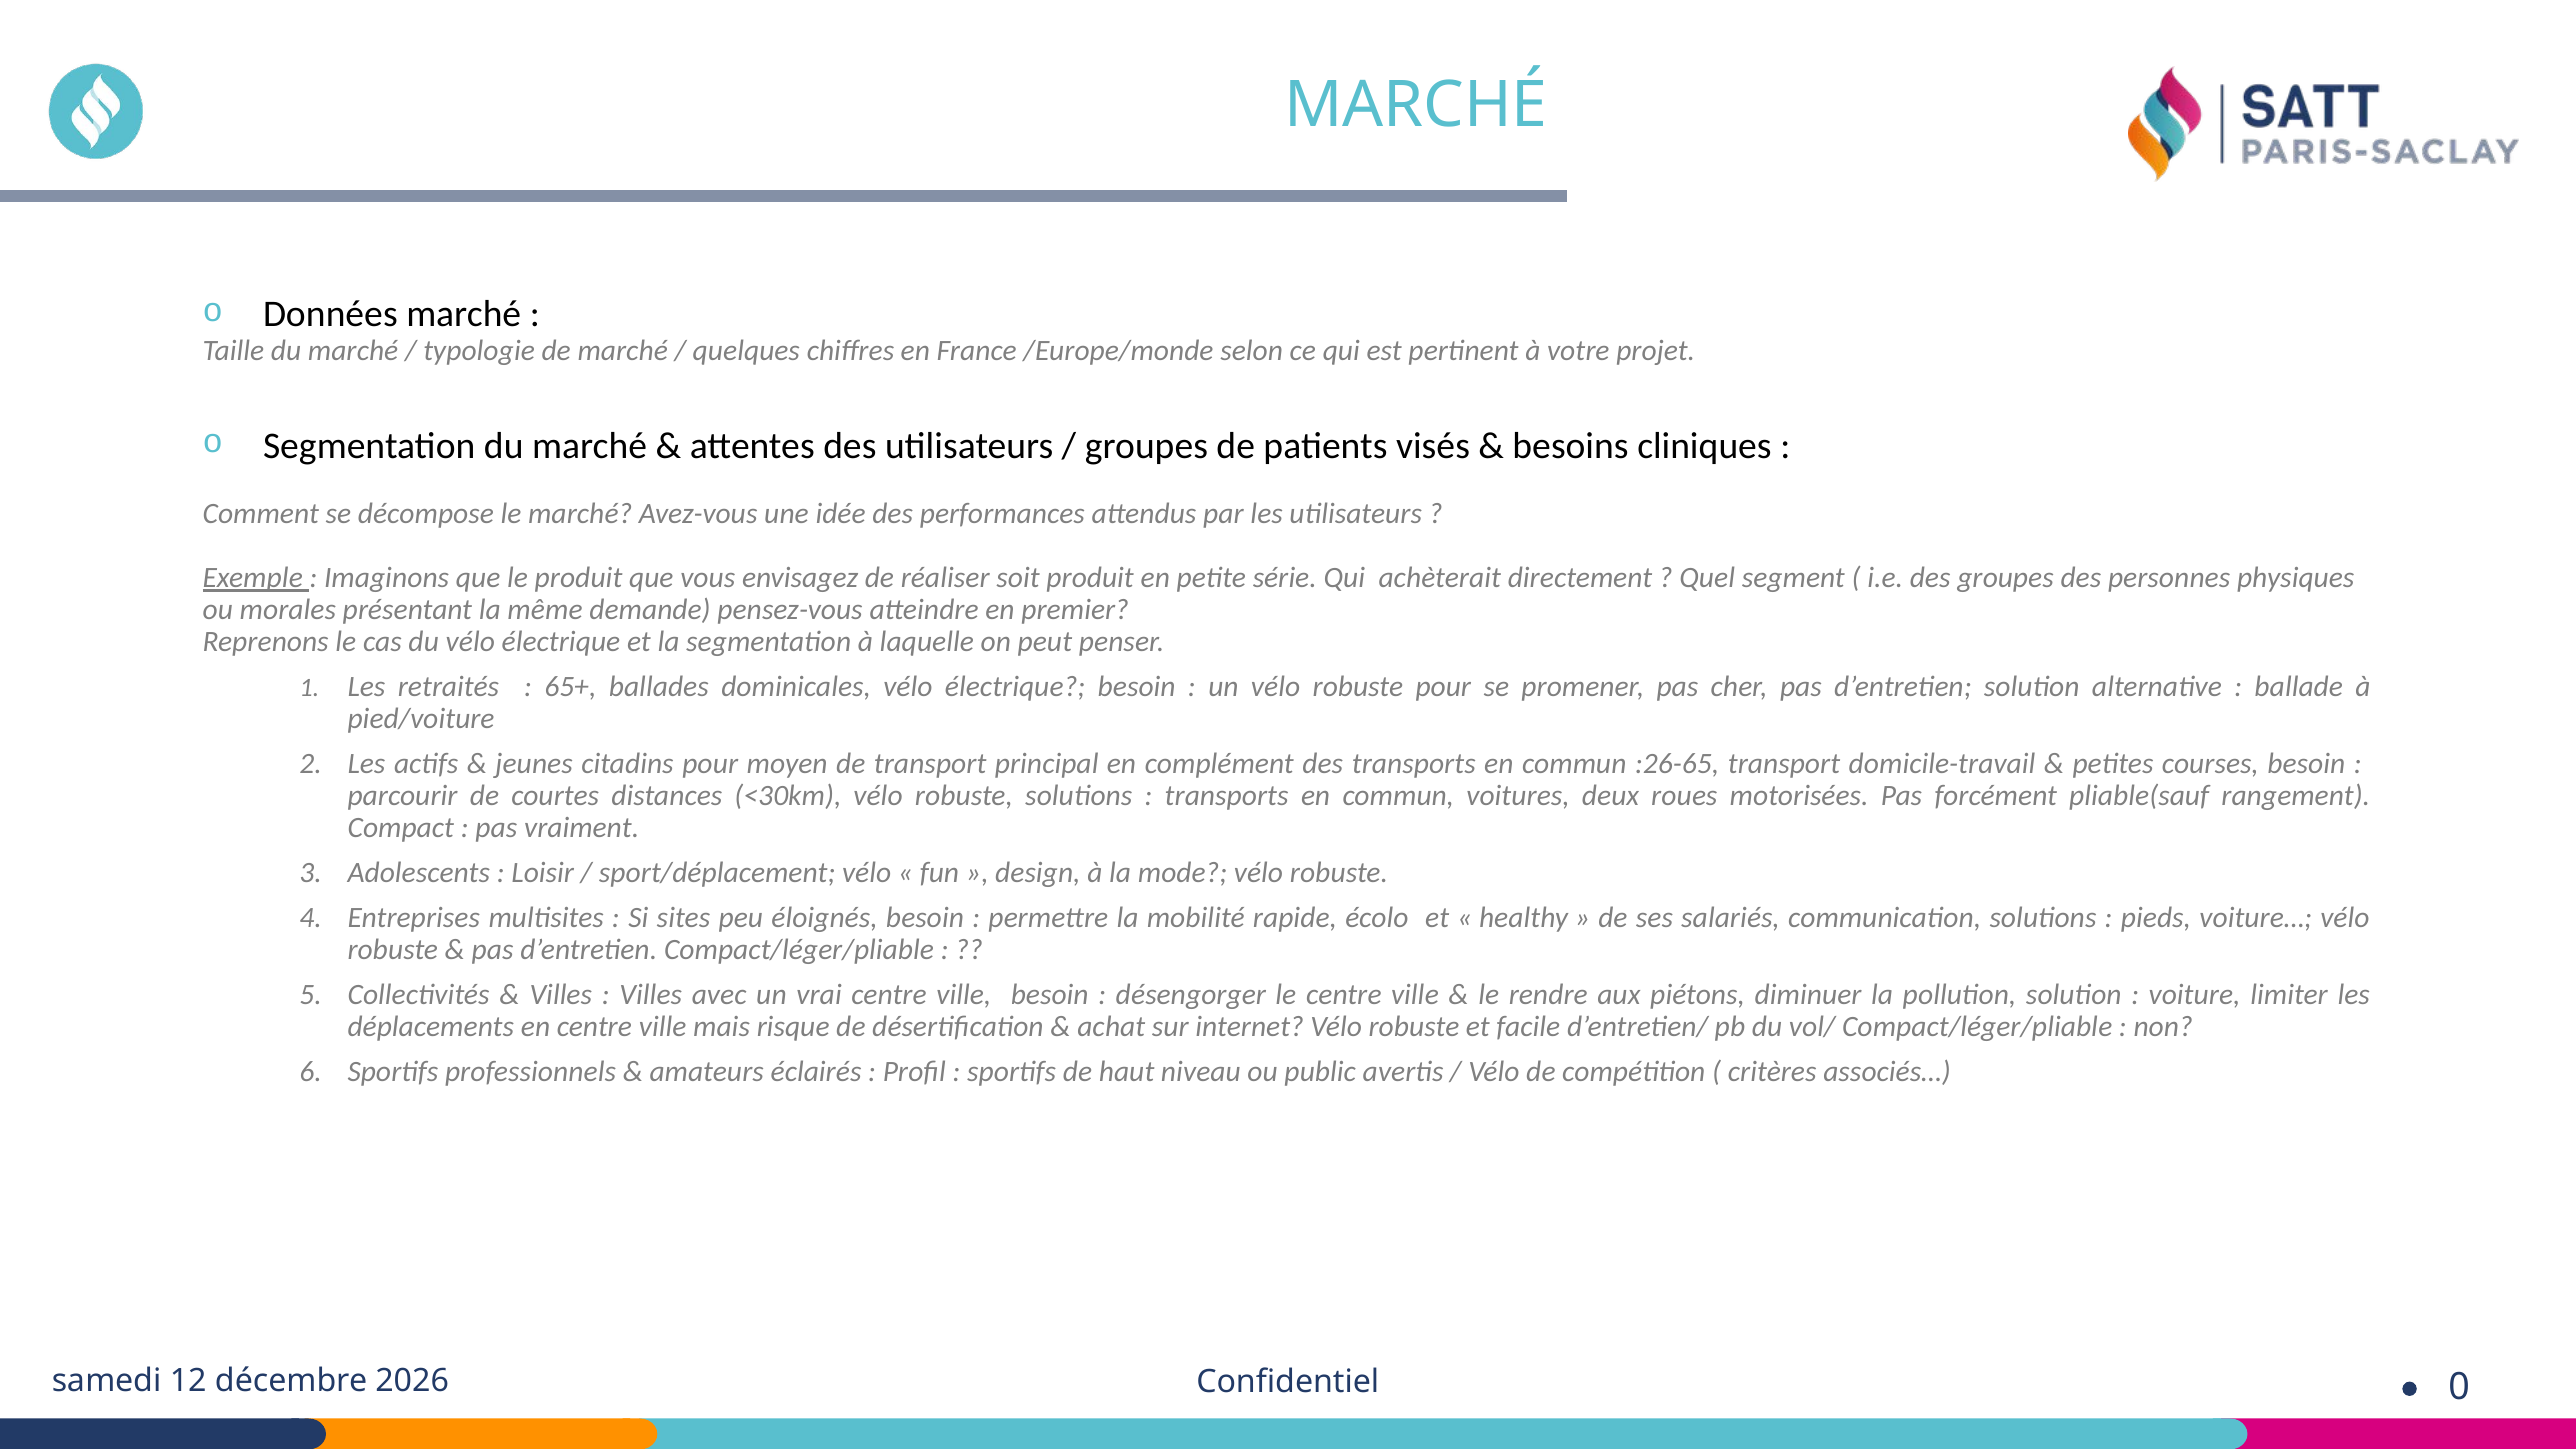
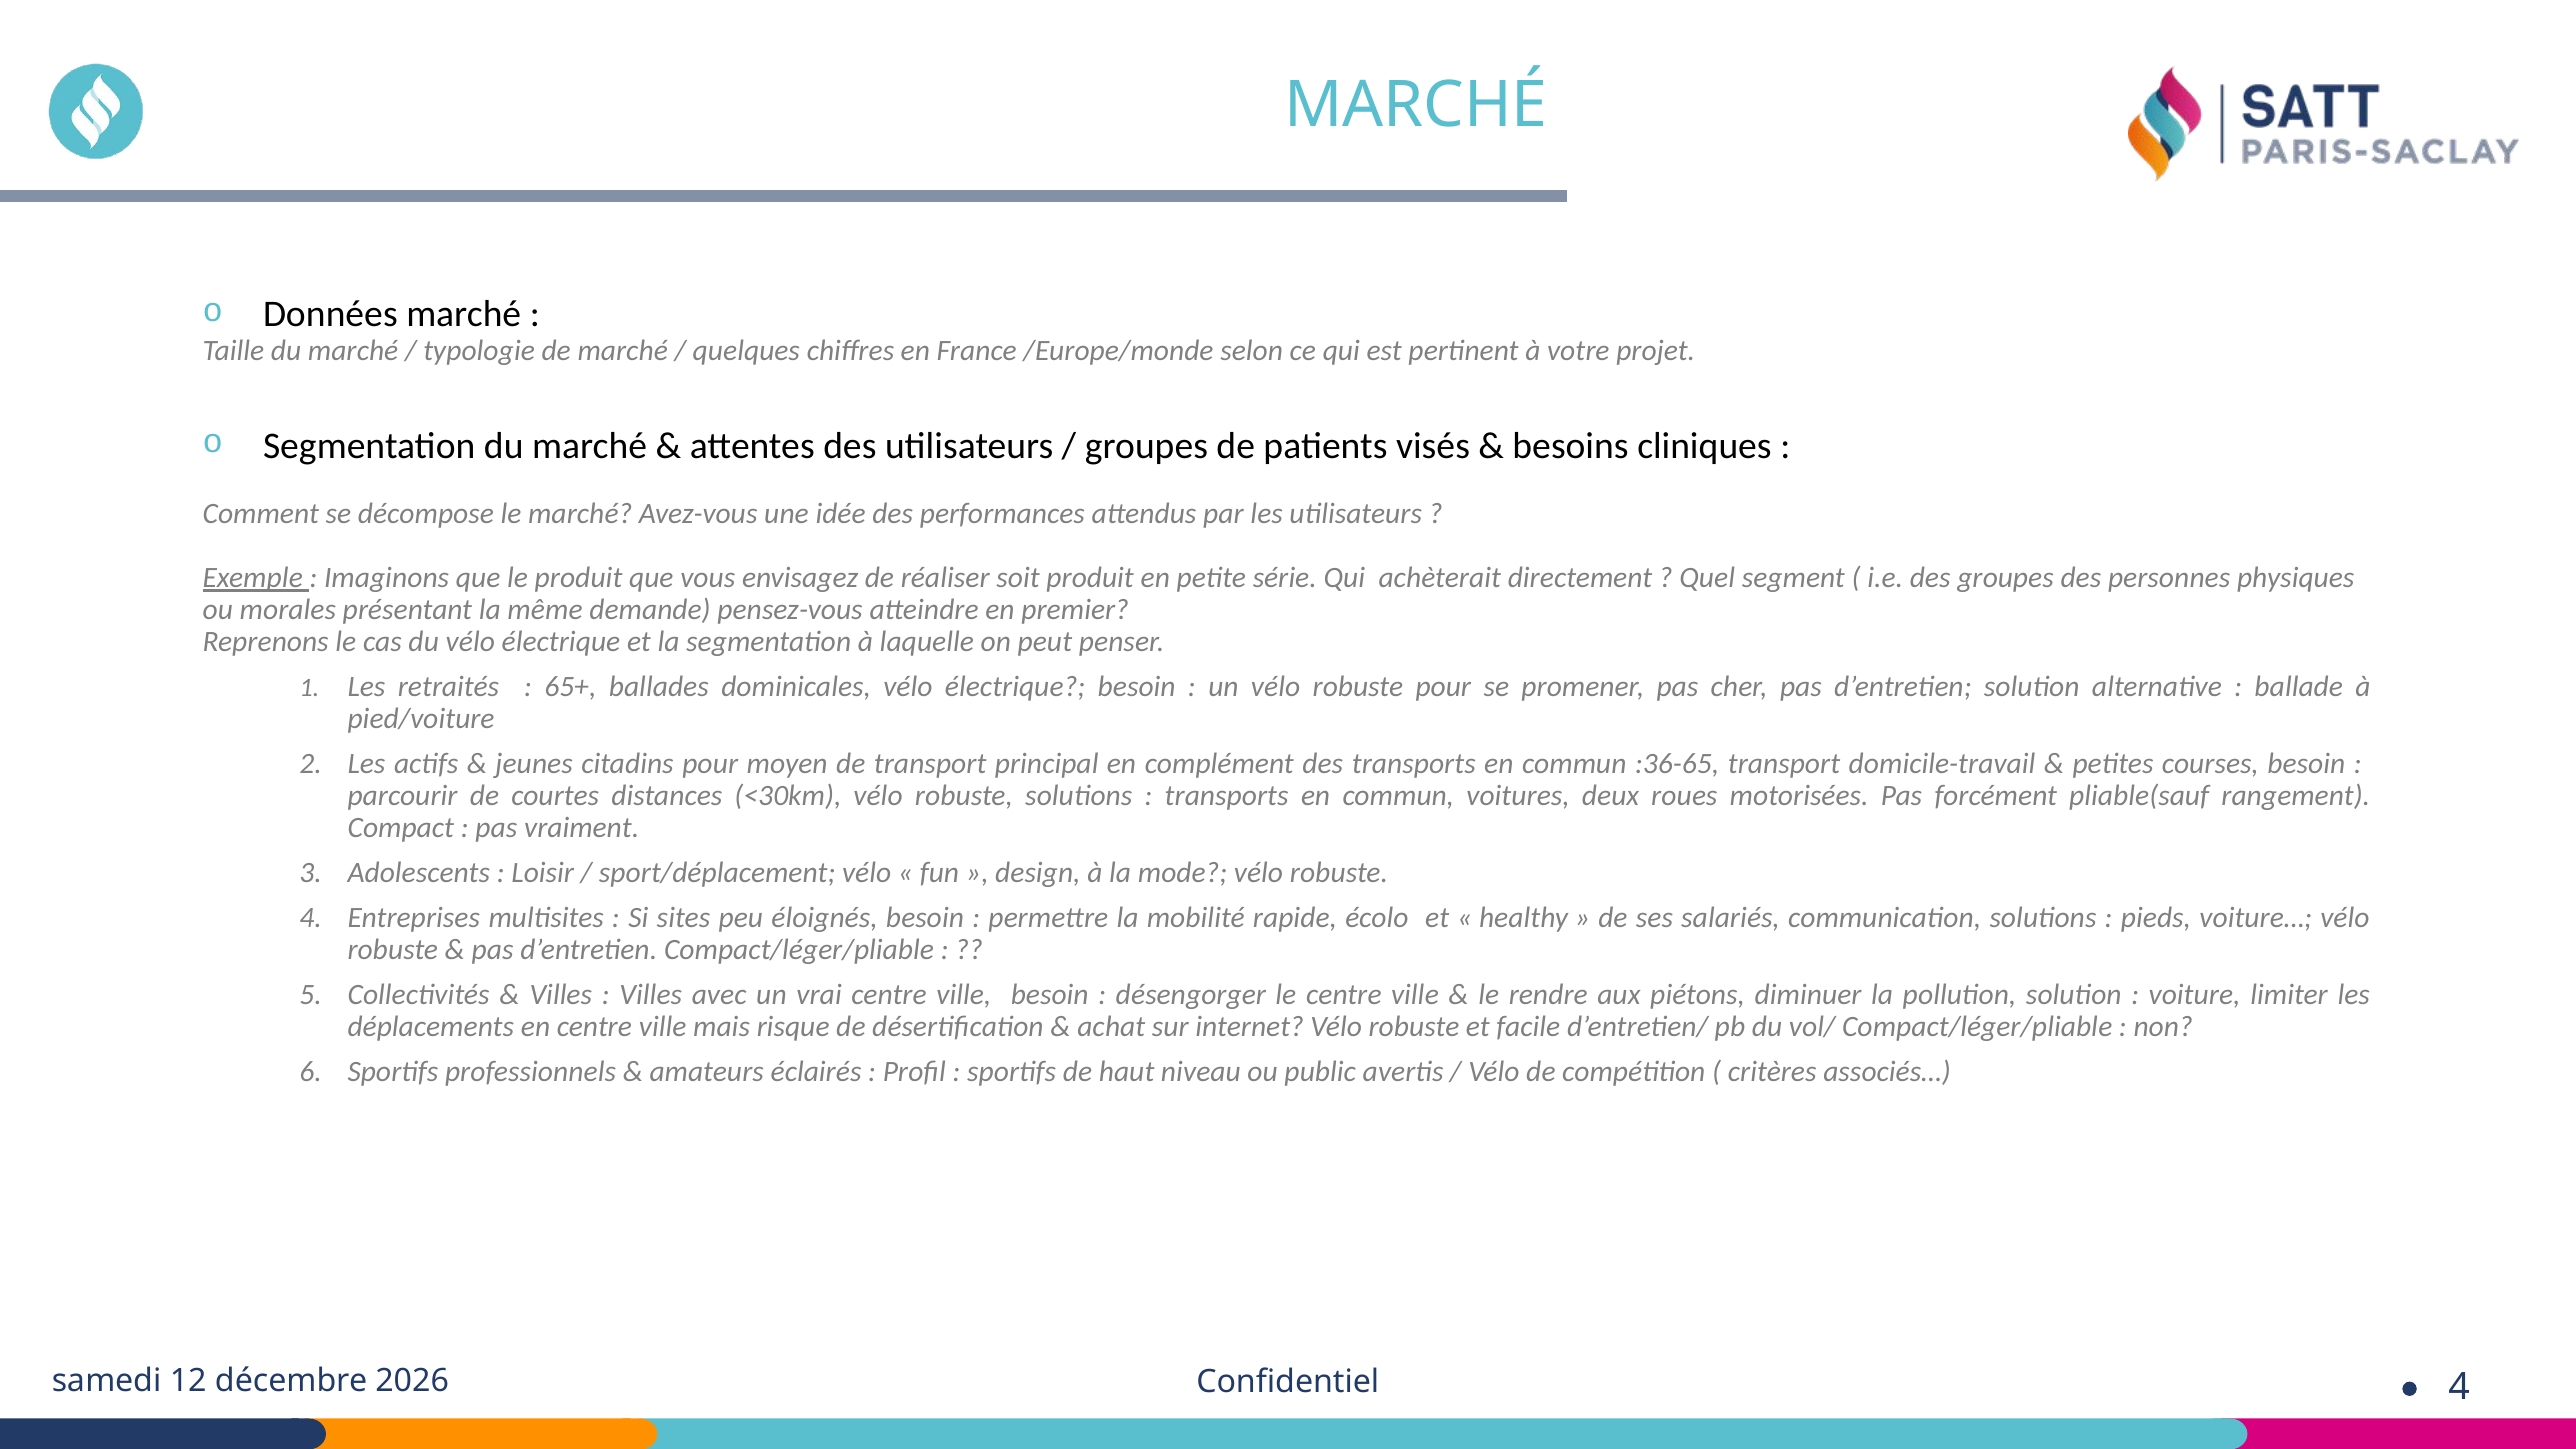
:26-65: :26-65 -> :36-65
0 at (2459, 1387): 0 -> 4
